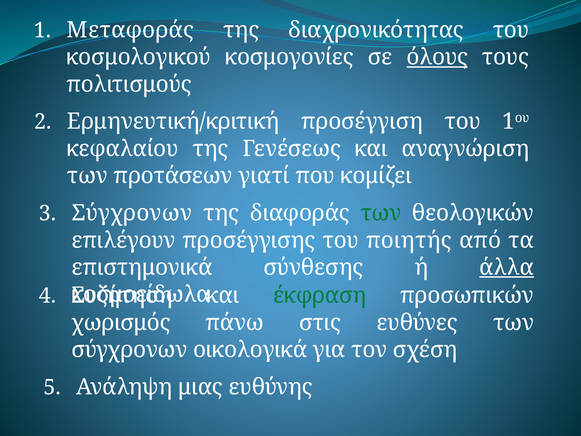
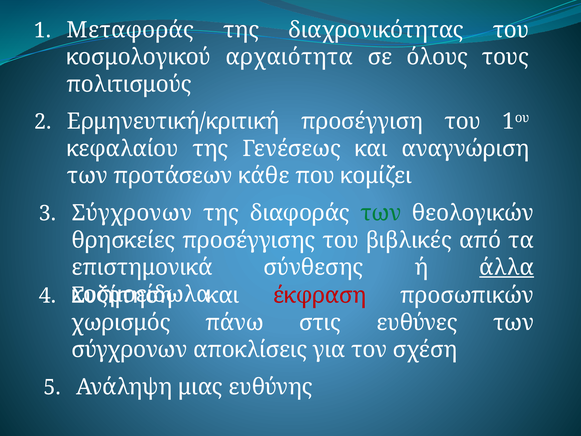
κοσμογονίες: κοσμογονίες -> αρχαιότητα
όλους underline: present -> none
γιατί: γιατί -> κάθε
επιλέγουν: επιλέγουν -> θρησκείες
ποιητής: ποιητής -> βιβλικές
έκφραση colour: green -> red
οικολογικά: οικολογικά -> αποκλίσεις
